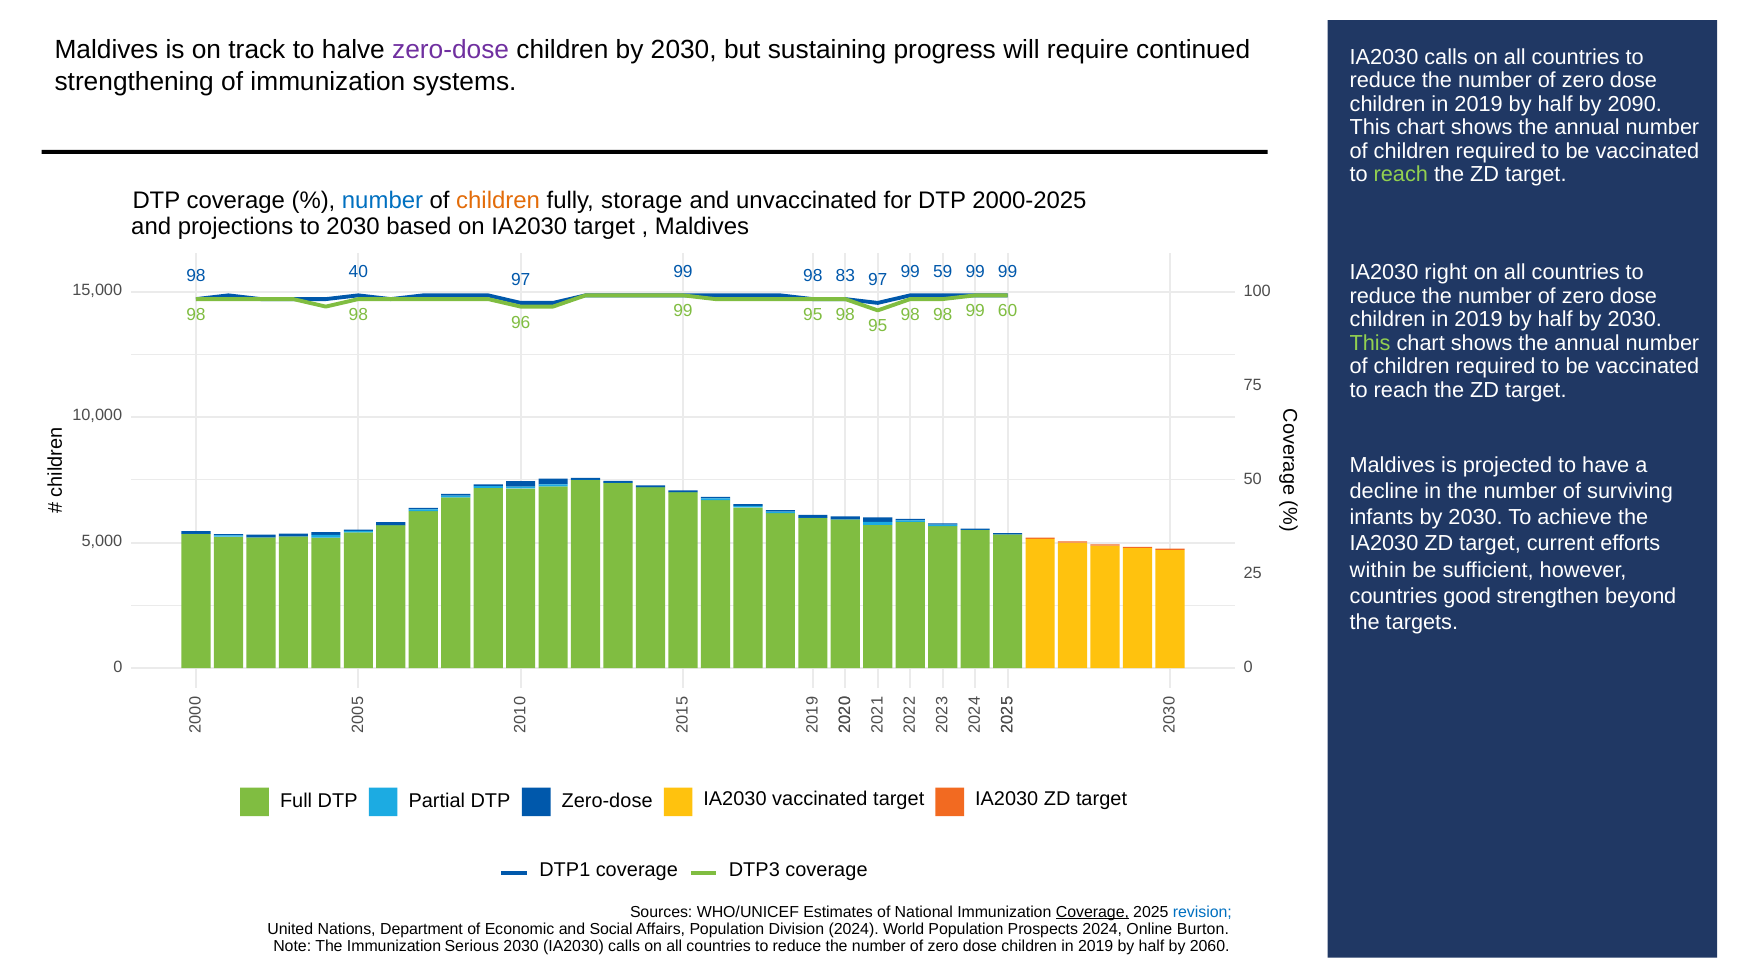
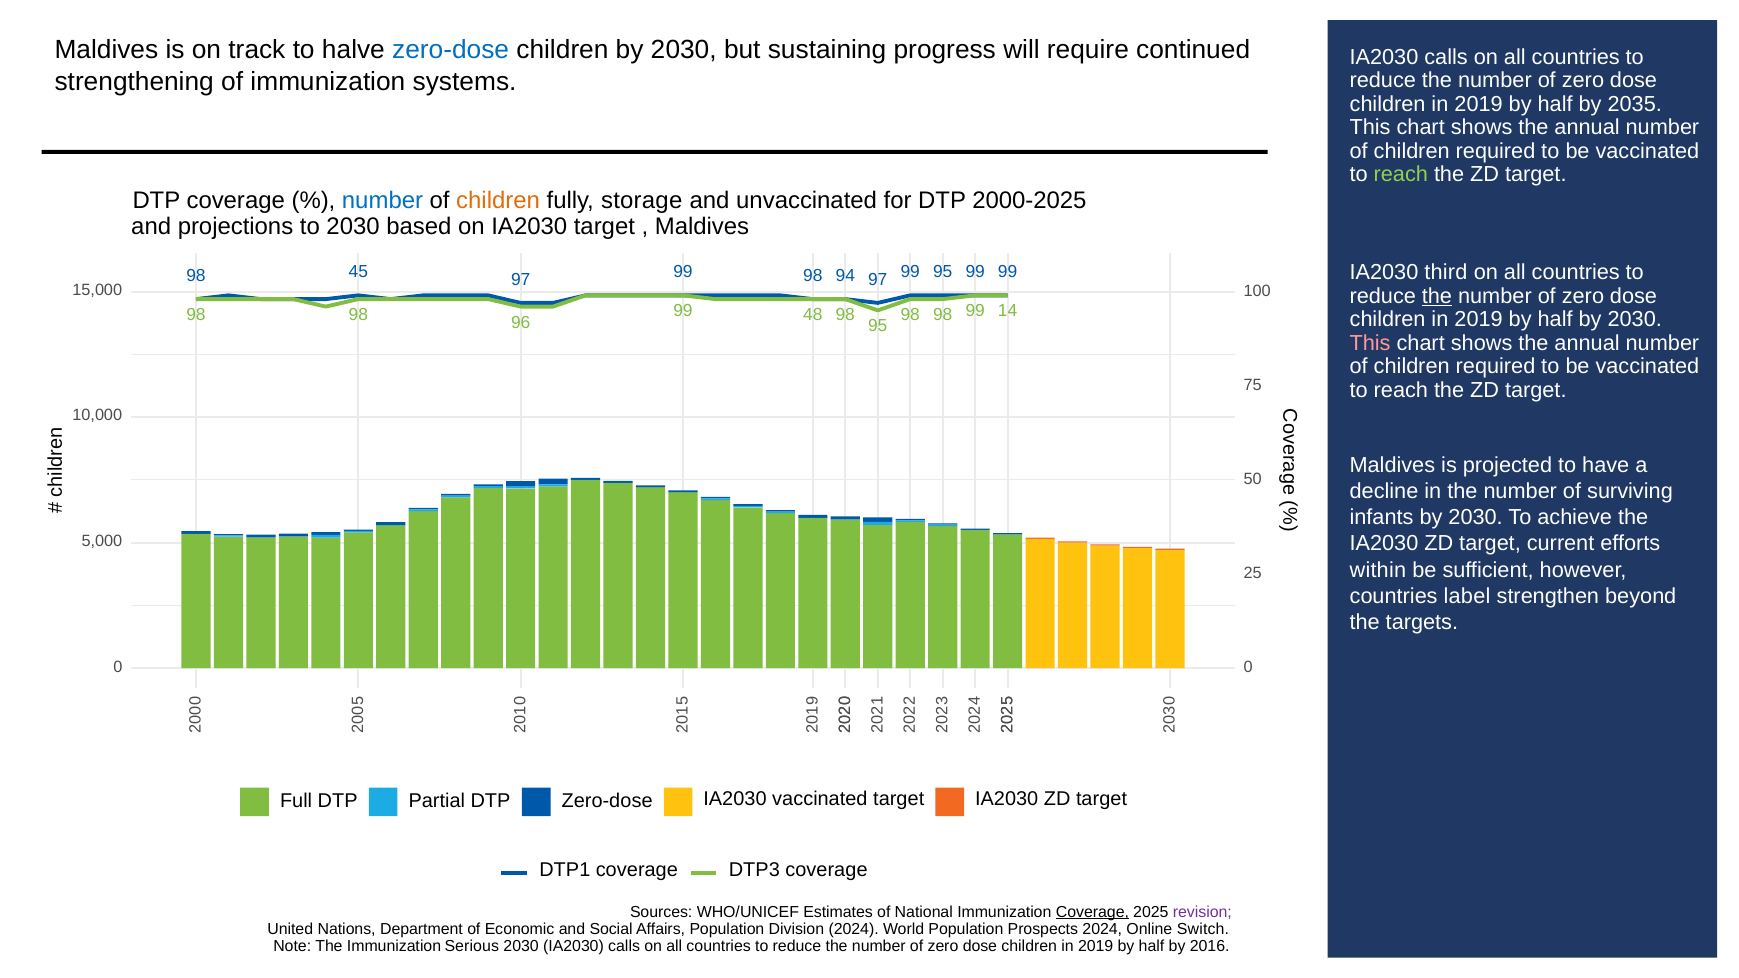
zero-dose at (451, 50) colour: purple -> blue
2090: 2090 -> 2035
right: right -> third
40: 40 -> 45
83: 83 -> 94
99 59: 59 -> 95
the at (1437, 296) underline: none -> present
99 95: 95 -> 48
60: 60 -> 14
This at (1370, 343) colour: light green -> pink
good: good -> label
revision colour: blue -> purple
Burton: Burton -> Switch
2060: 2060 -> 2016
